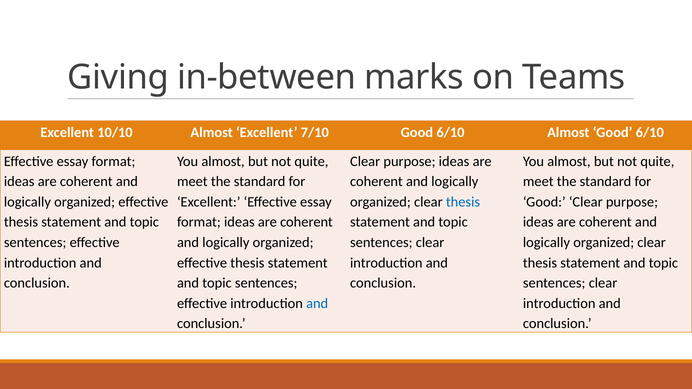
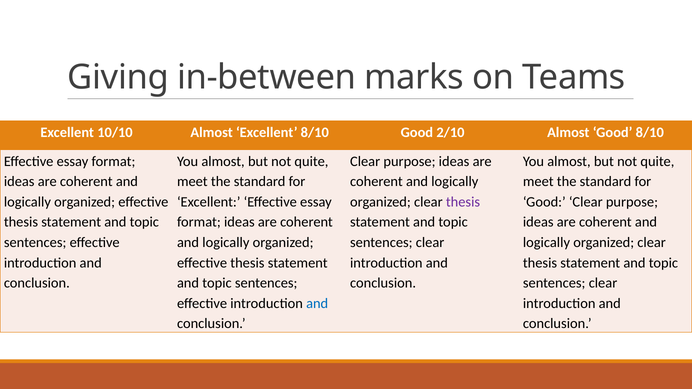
Excellent 7/10: 7/10 -> 8/10
6/10 at (450, 133): 6/10 -> 2/10
Almost Good 6/10: 6/10 -> 8/10
thesis at (463, 202) colour: blue -> purple
